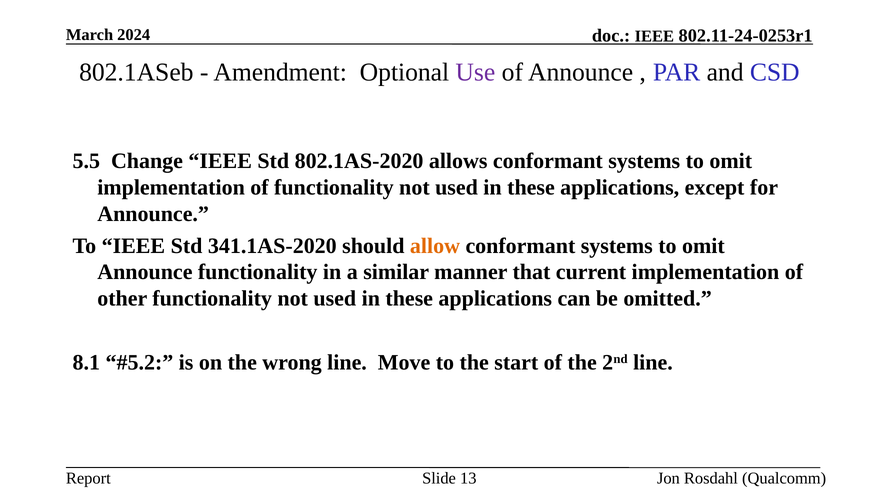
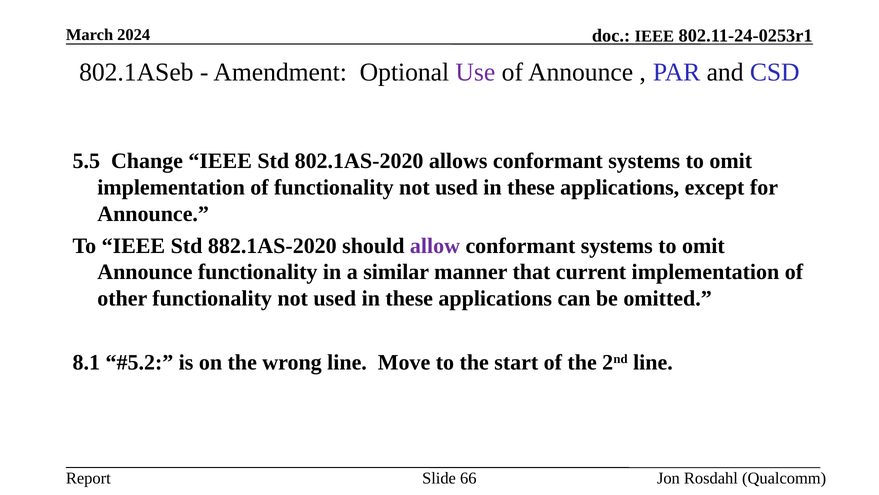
341.1AS-2020: 341.1AS-2020 -> 882.1AS-2020
allow colour: orange -> purple
13: 13 -> 66
